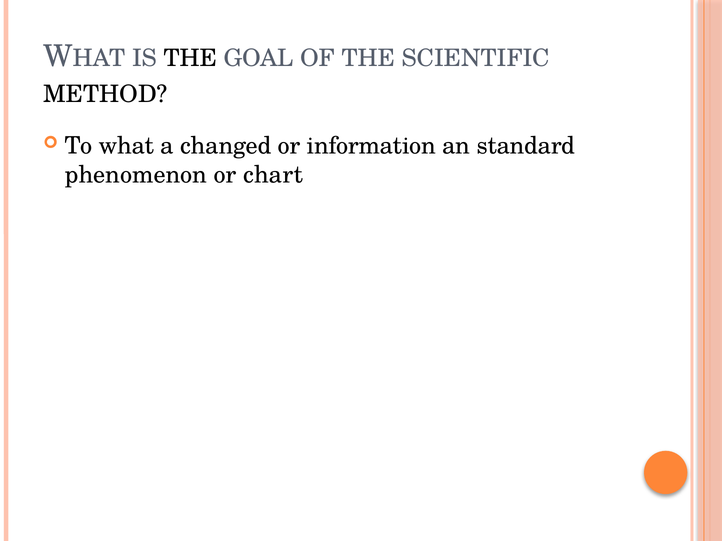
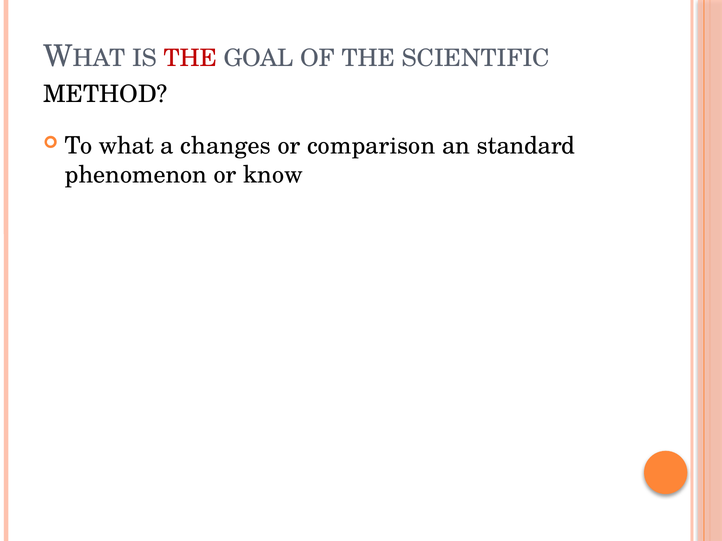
THE at (190, 58) colour: black -> red
changed: changed -> changes
information: information -> comparison
chart: chart -> know
